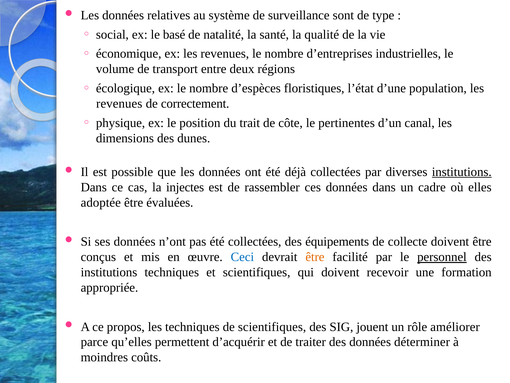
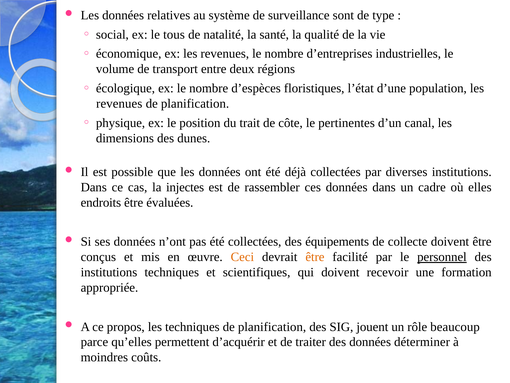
basé: basé -> tous
correctement at (195, 103): correctement -> planification
institutions at (462, 172) underline: present -> none
adoptée: adoptée -> endroits
Ceci colour: blue -> orange
techniques de scientifiques: scientifiques -> planification
améliorer: améliorer -> beaucoup
